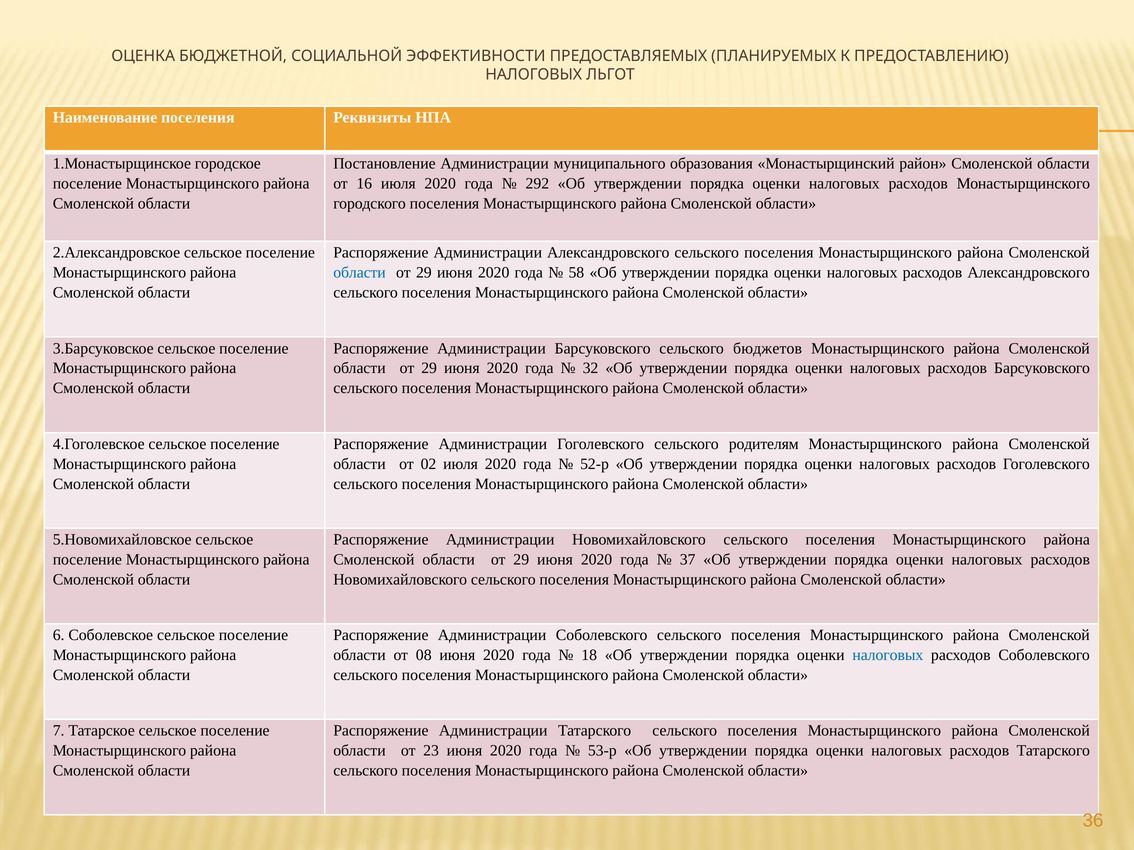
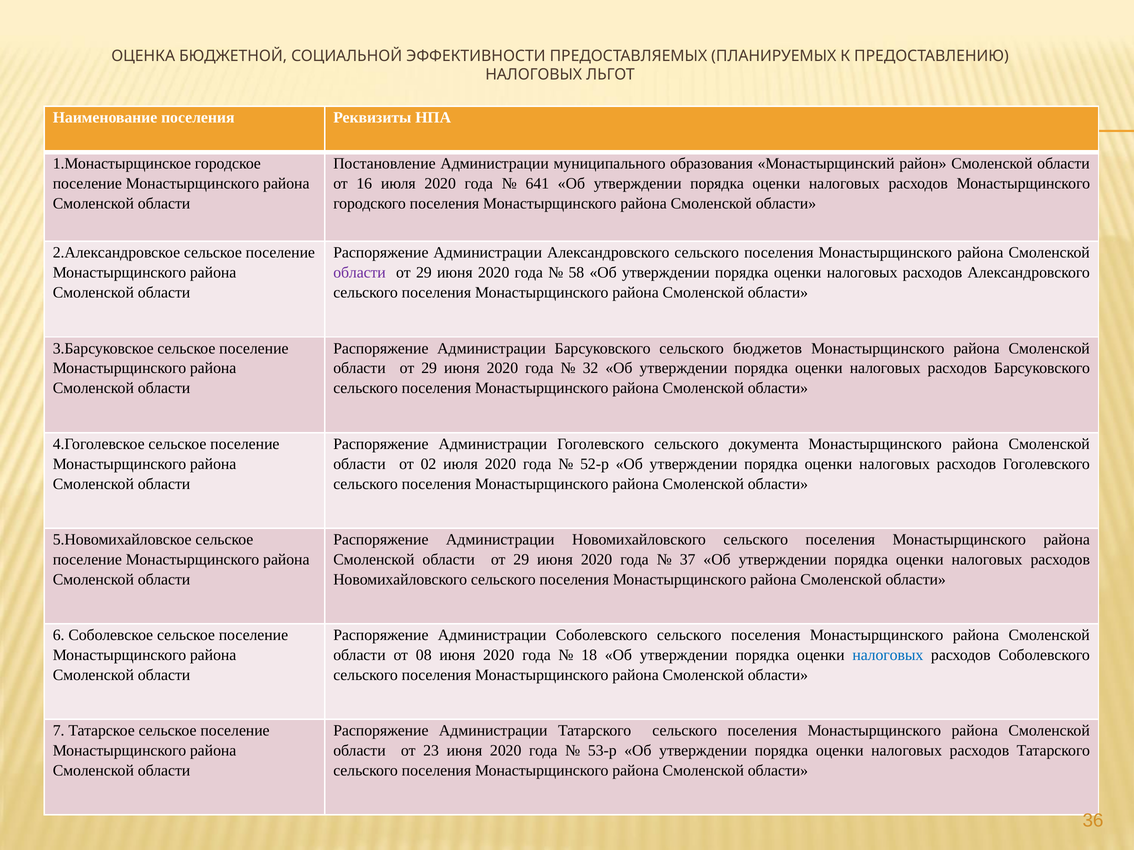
292: 292 -> 641
области at (360, 273) colour: blue -> purple
родителям: родителям -> документа
